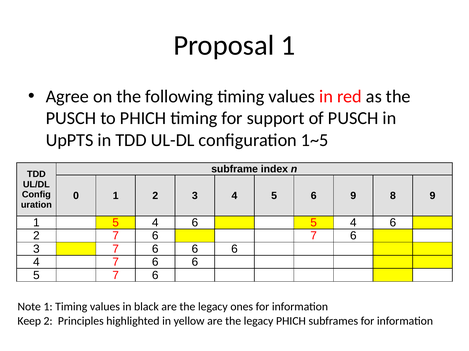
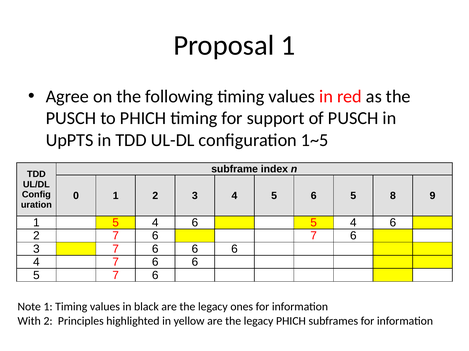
5 6 9: 9 -> 5
Keep: Keep -> With
